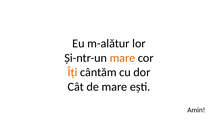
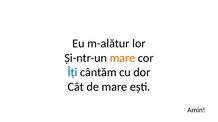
Îți colour: orange -> blue
